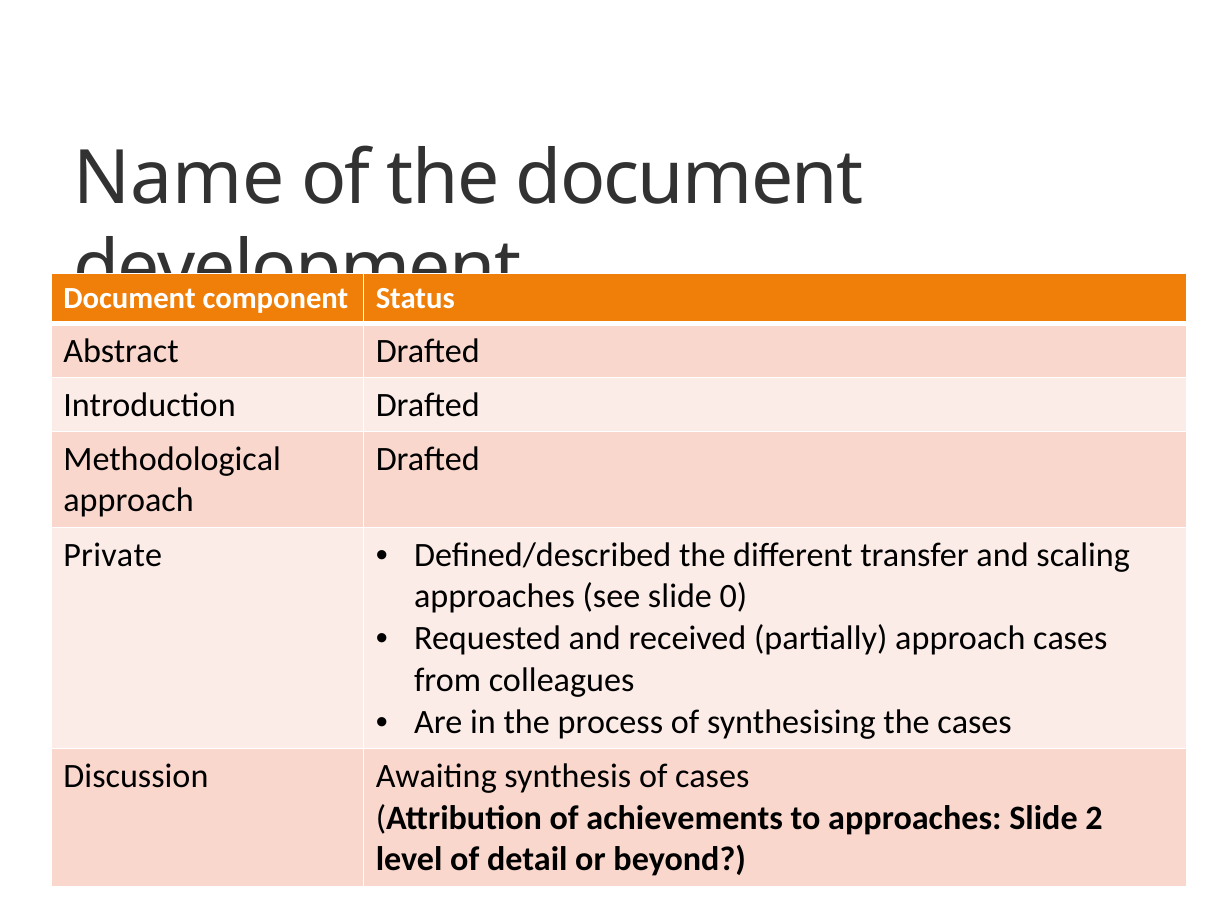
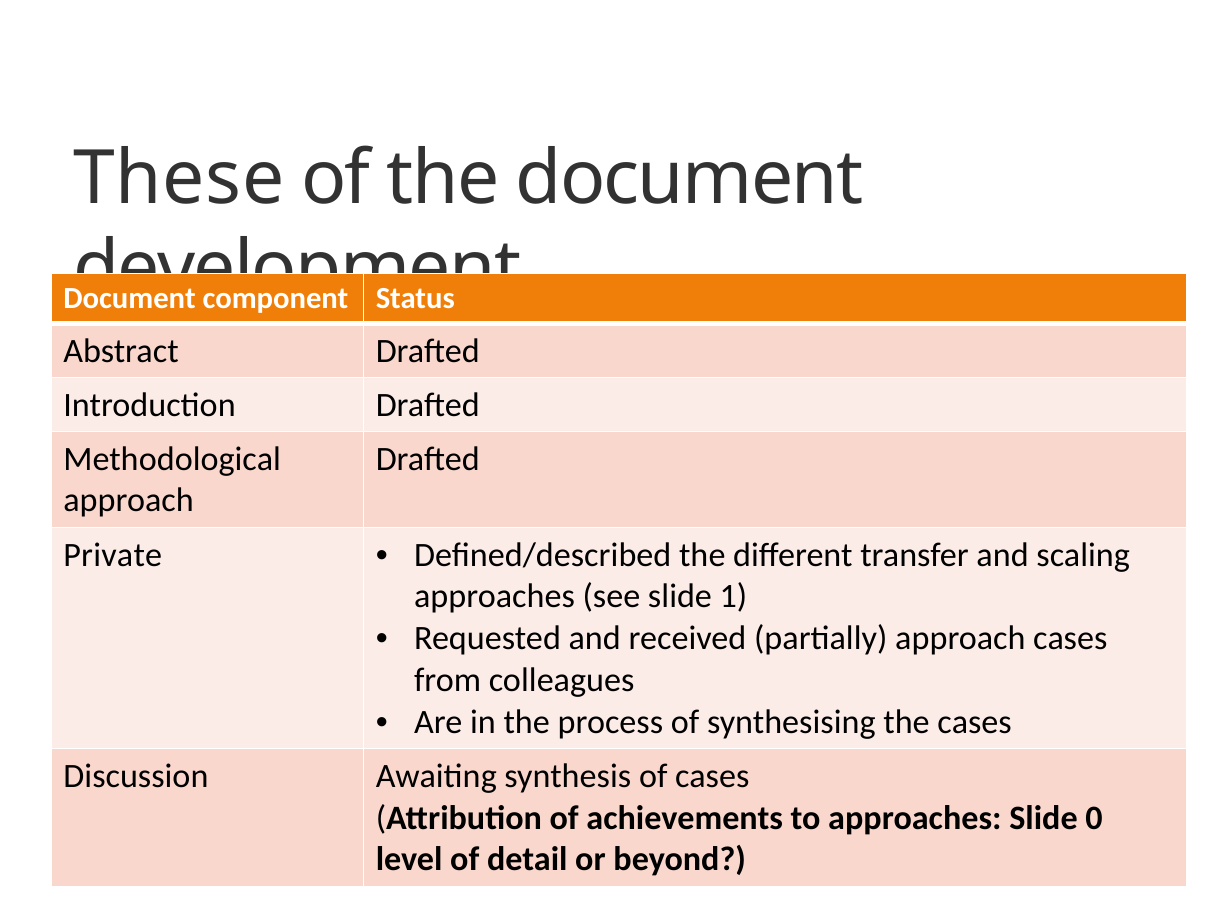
Name: Name -> These
0: 0 -> 1
2: 2 -> 0
